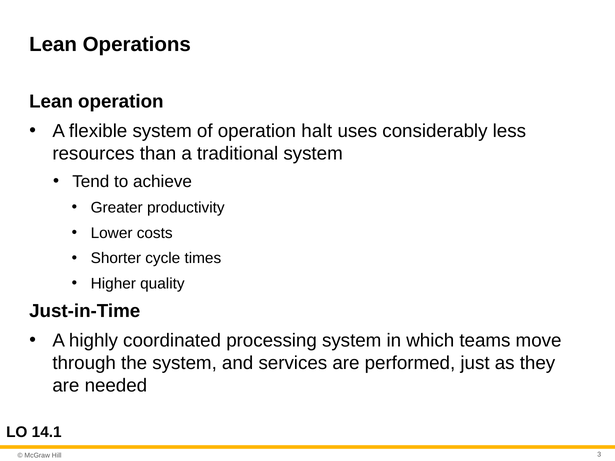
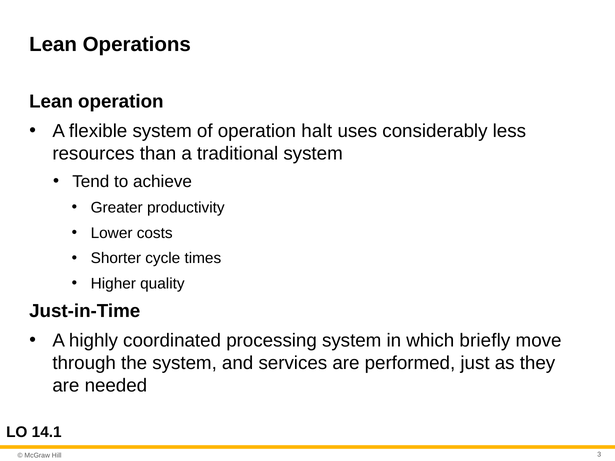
teams: teams -> briefly
